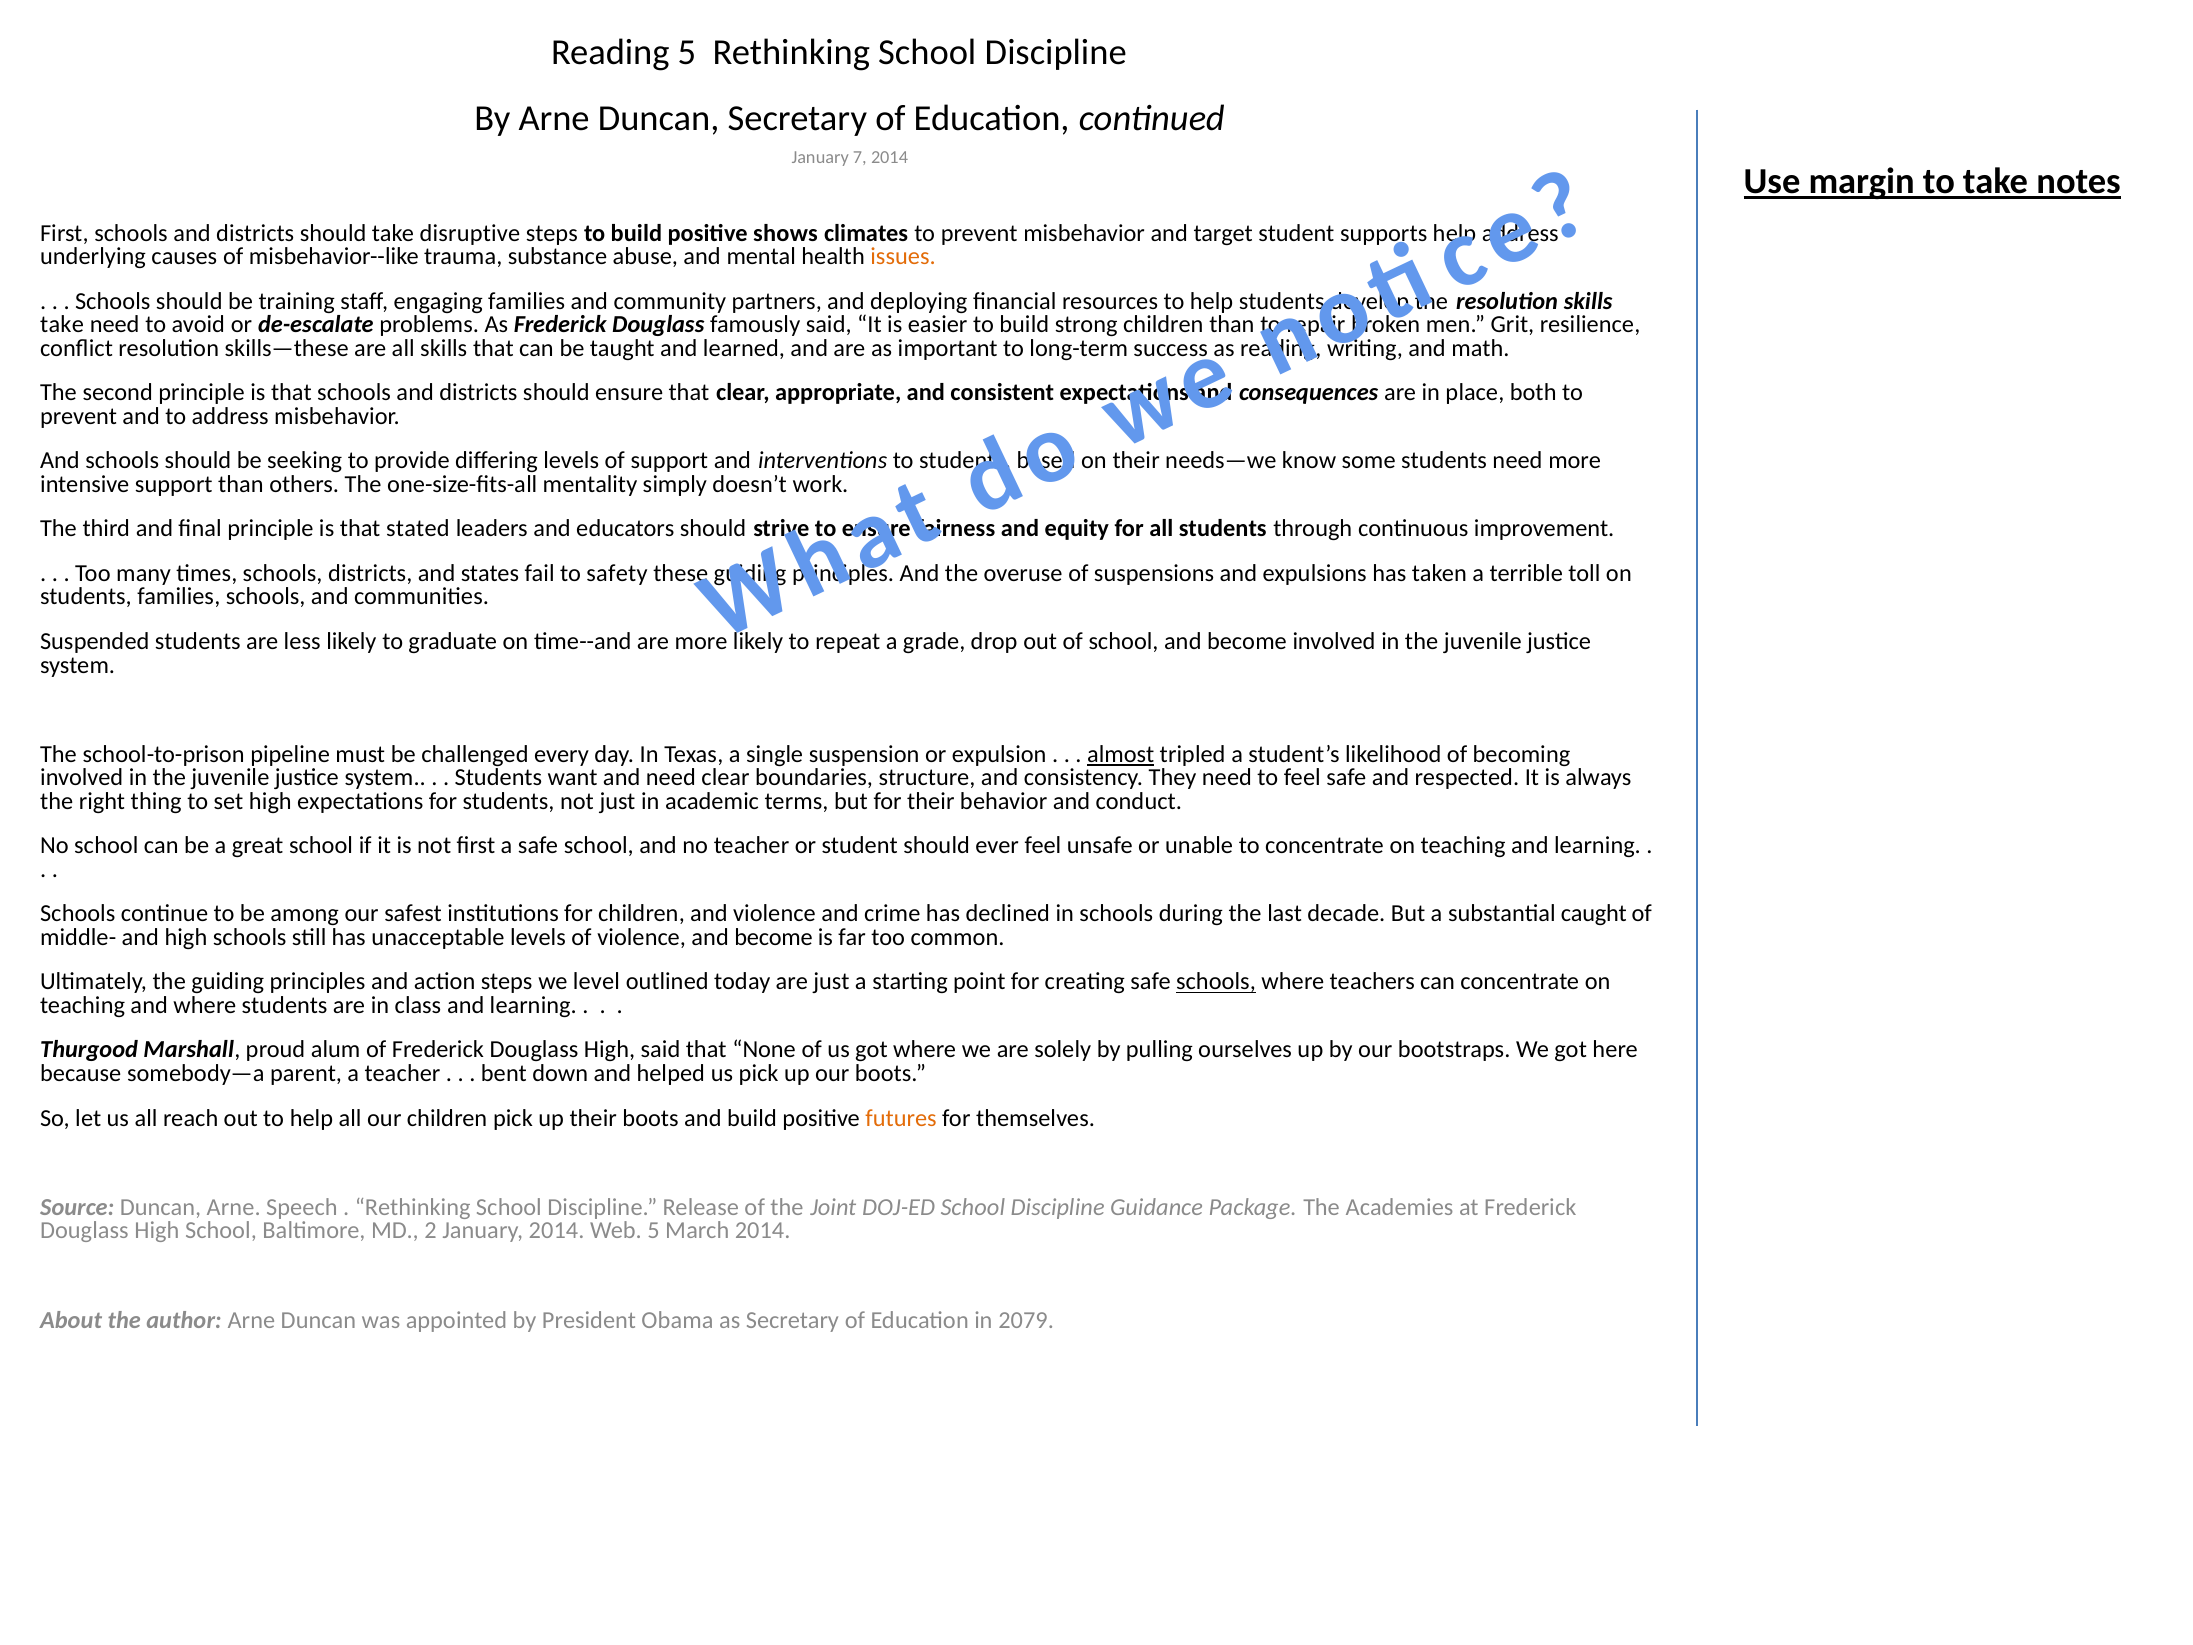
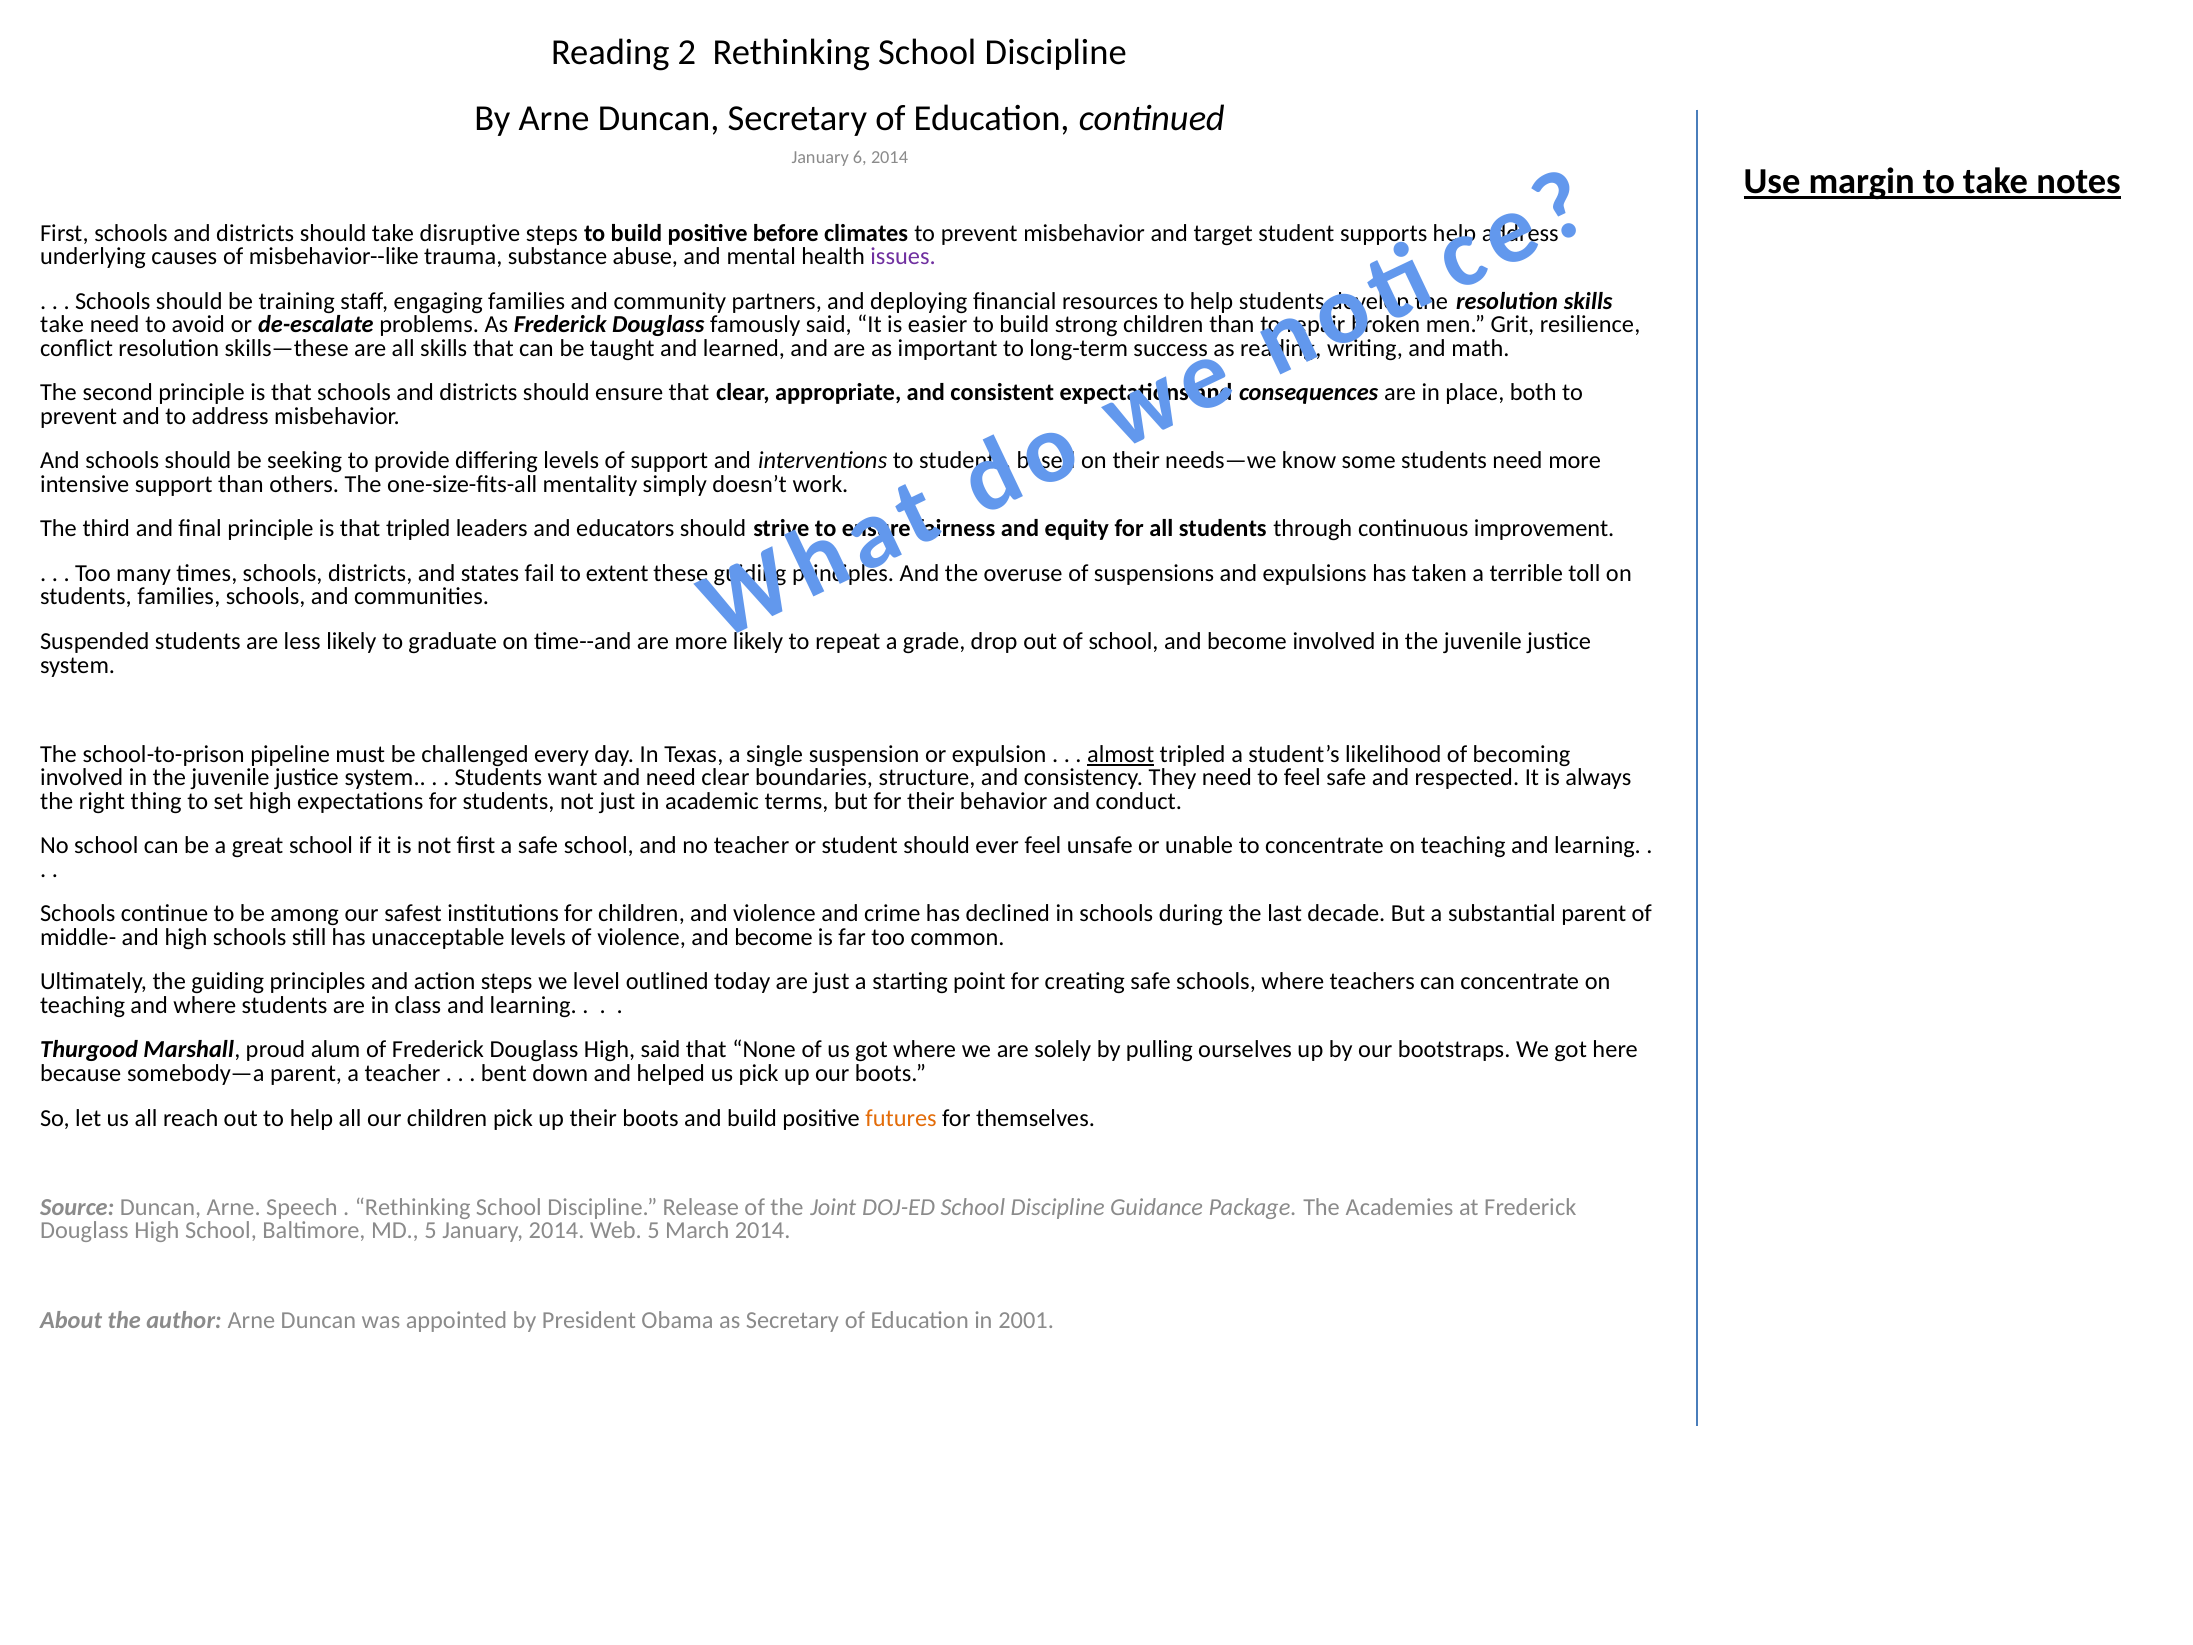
Reading 5: 5 -> 2
7: 7 -> 6
shows: shows -> before
issues colour: orange -> purple
that stated: stated -> tripled
safety: safety -> extent
substantial caught: caught -> parent
schools at (1216, 982) underline: present -> none
MD 2: 2 -> 5
2079: 2079 -> 2001
